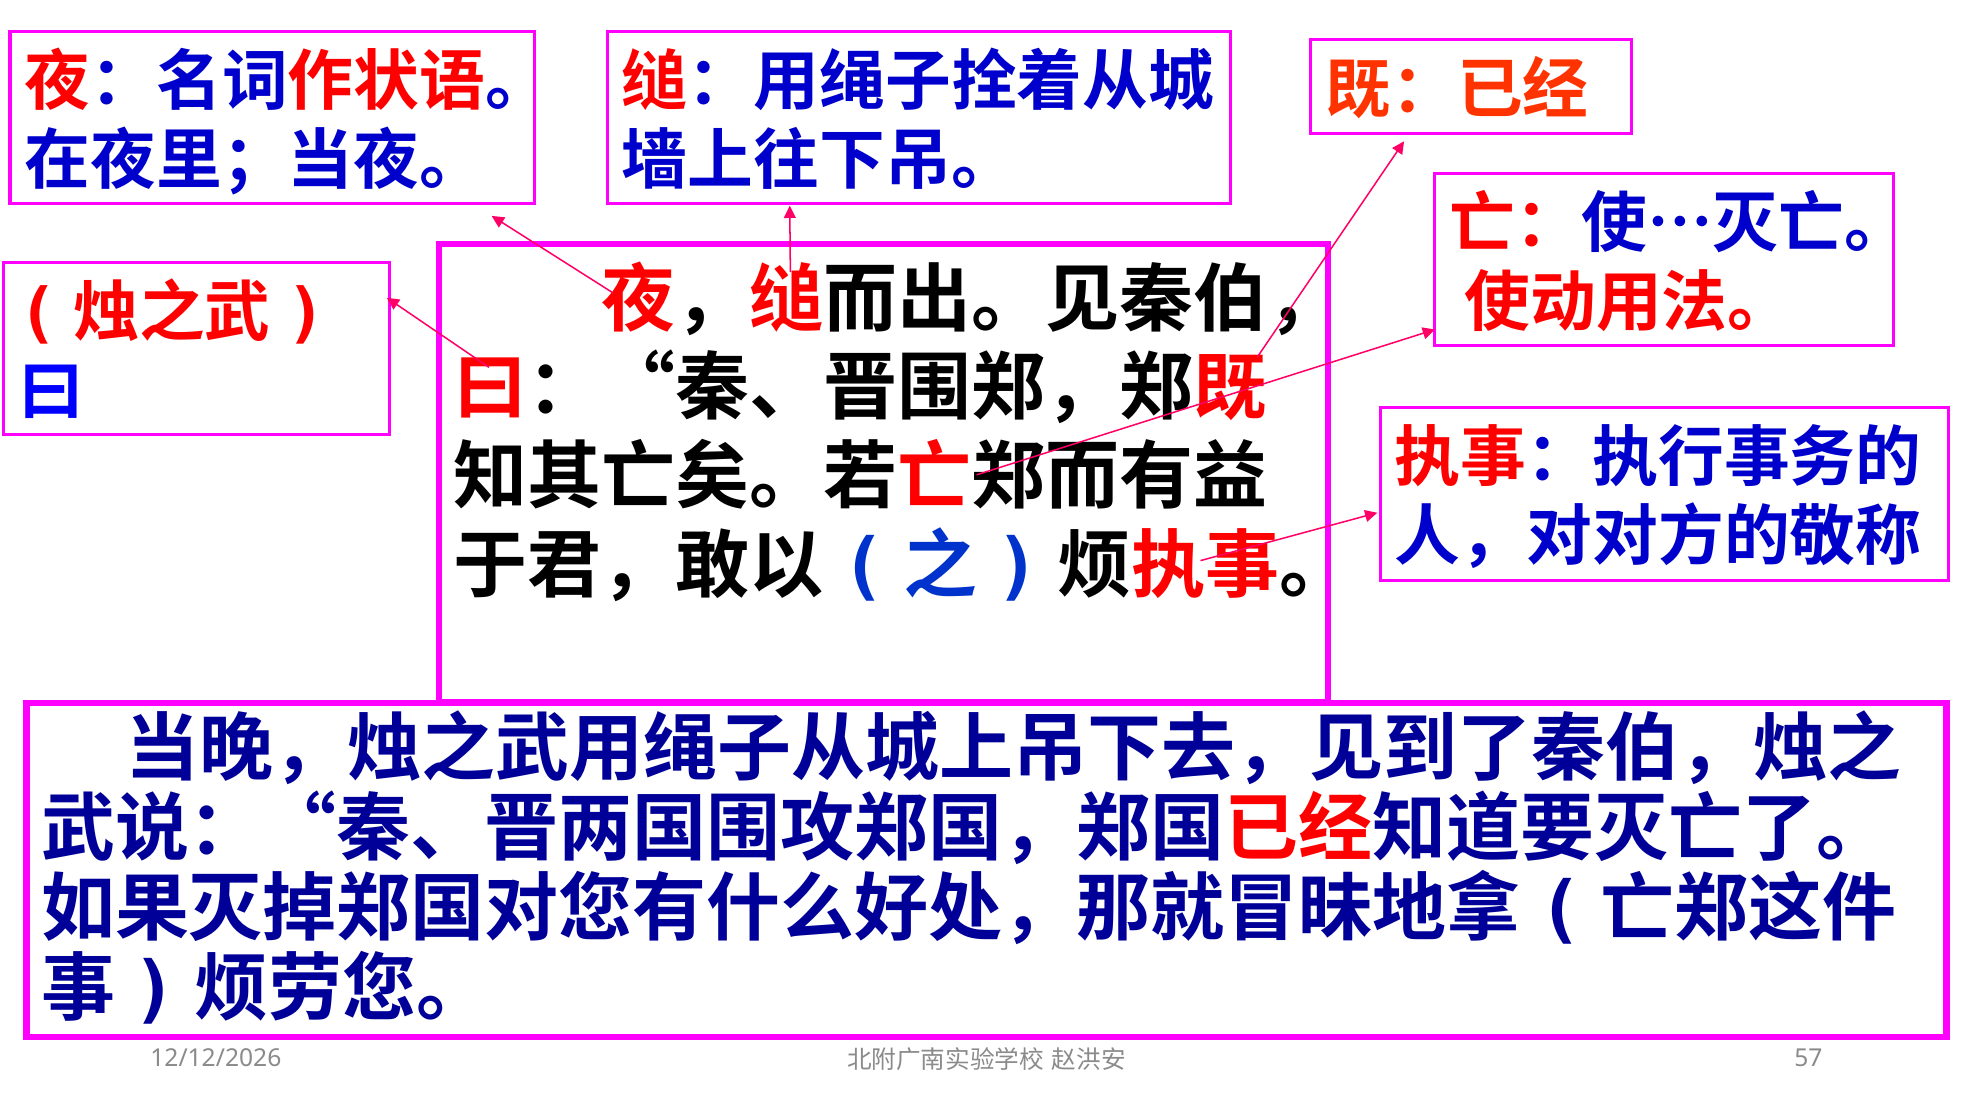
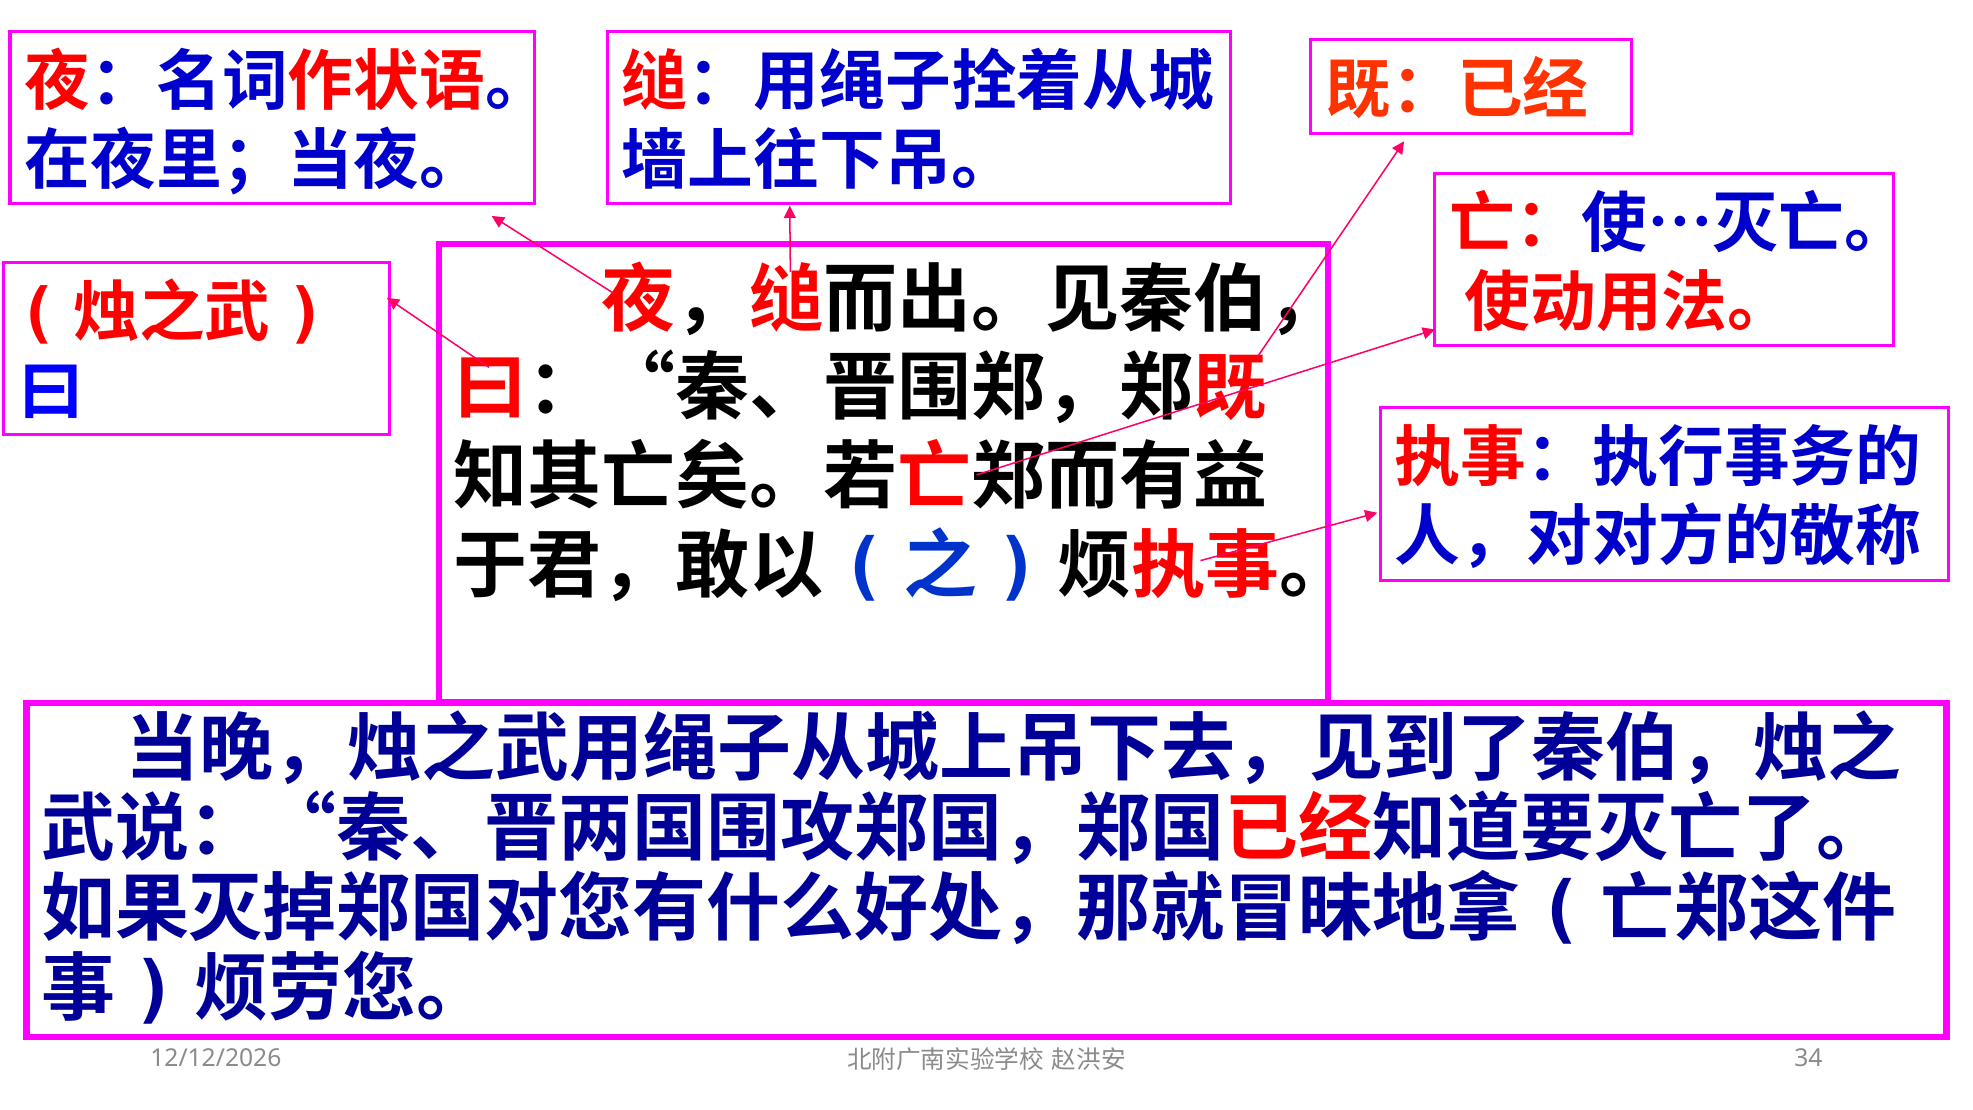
57: 57 -> 34
